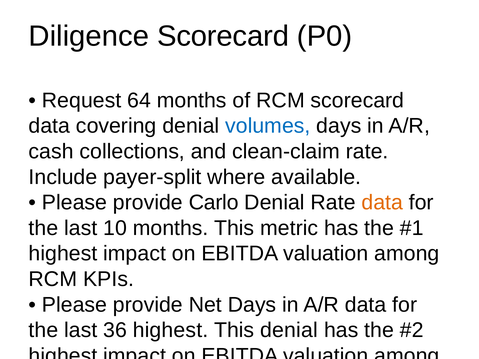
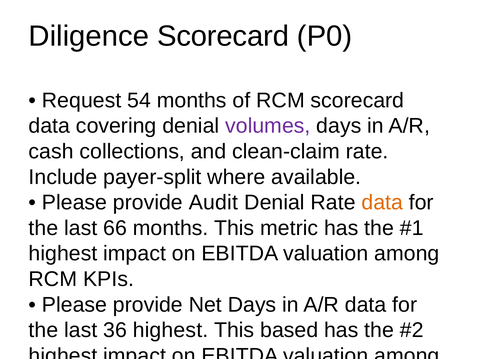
64: 64 -> 54
volumes colour: blue -> purple
Carlo: Carlo -> Audit
10: 10 -> 66
This denial: denial -> based
